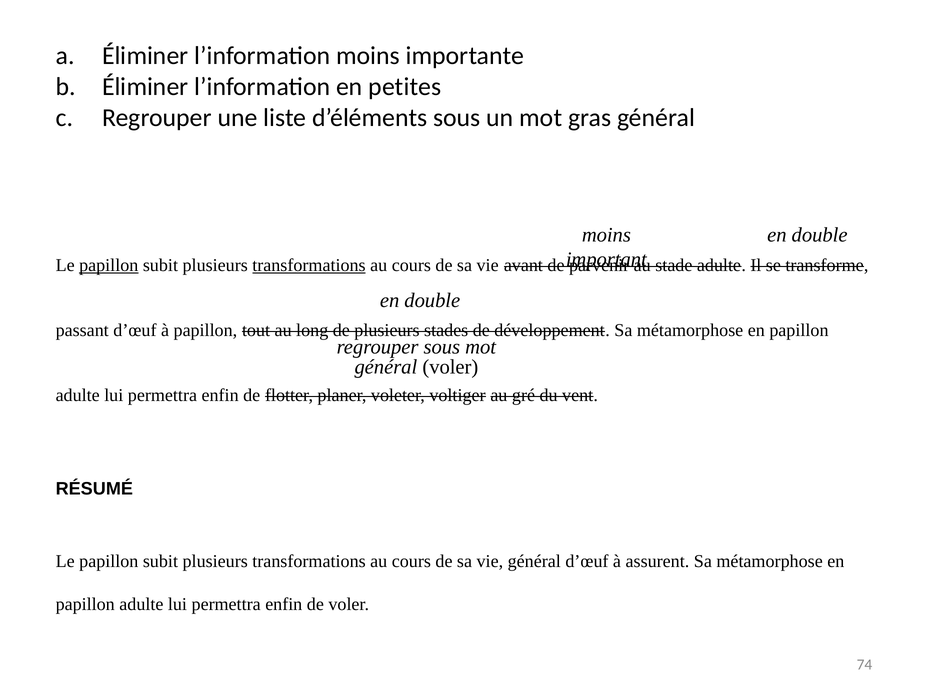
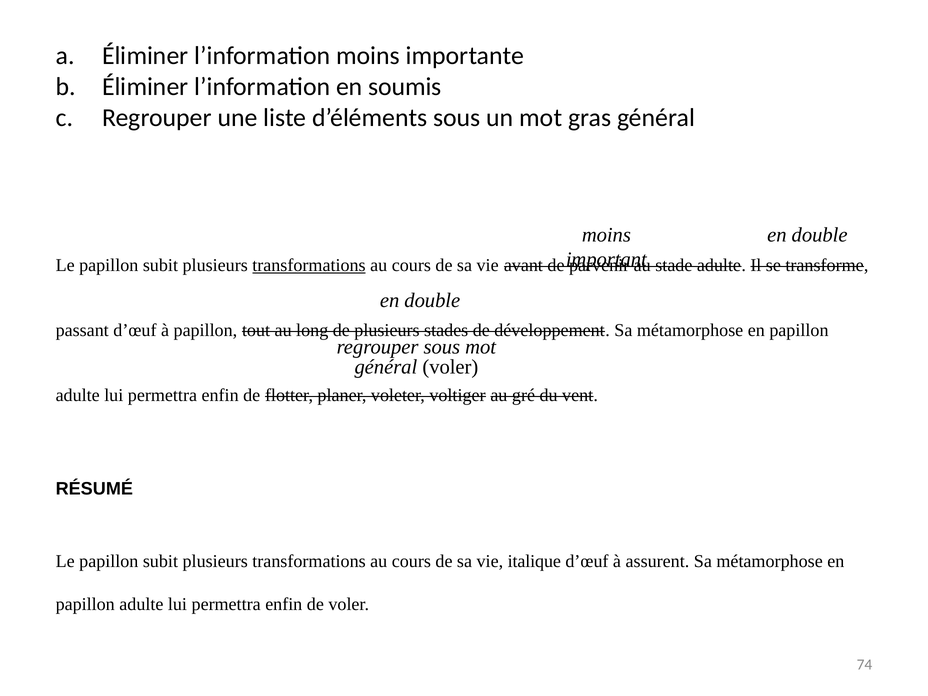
petites: petites -> soumis
papillon at (109, 265) underline: present -> none
vie général: général -> italique
